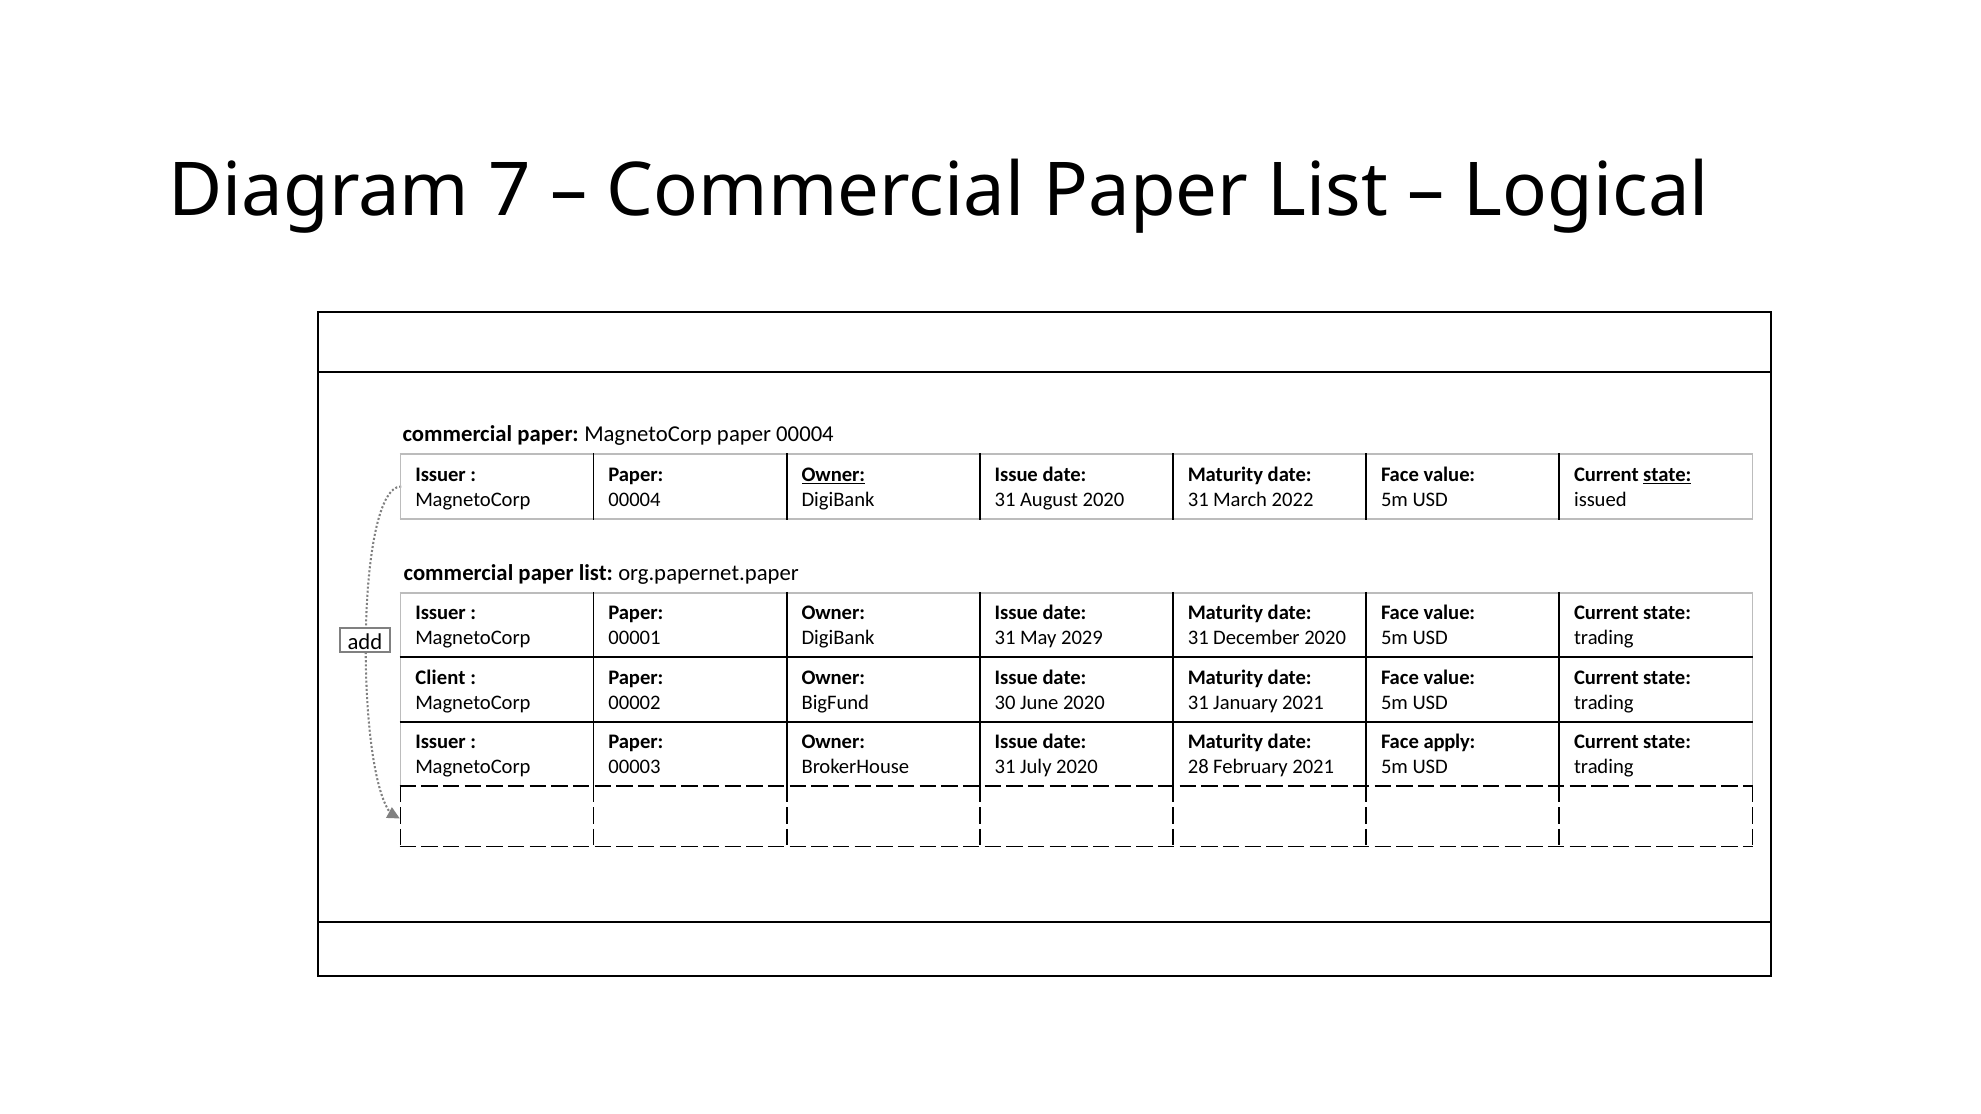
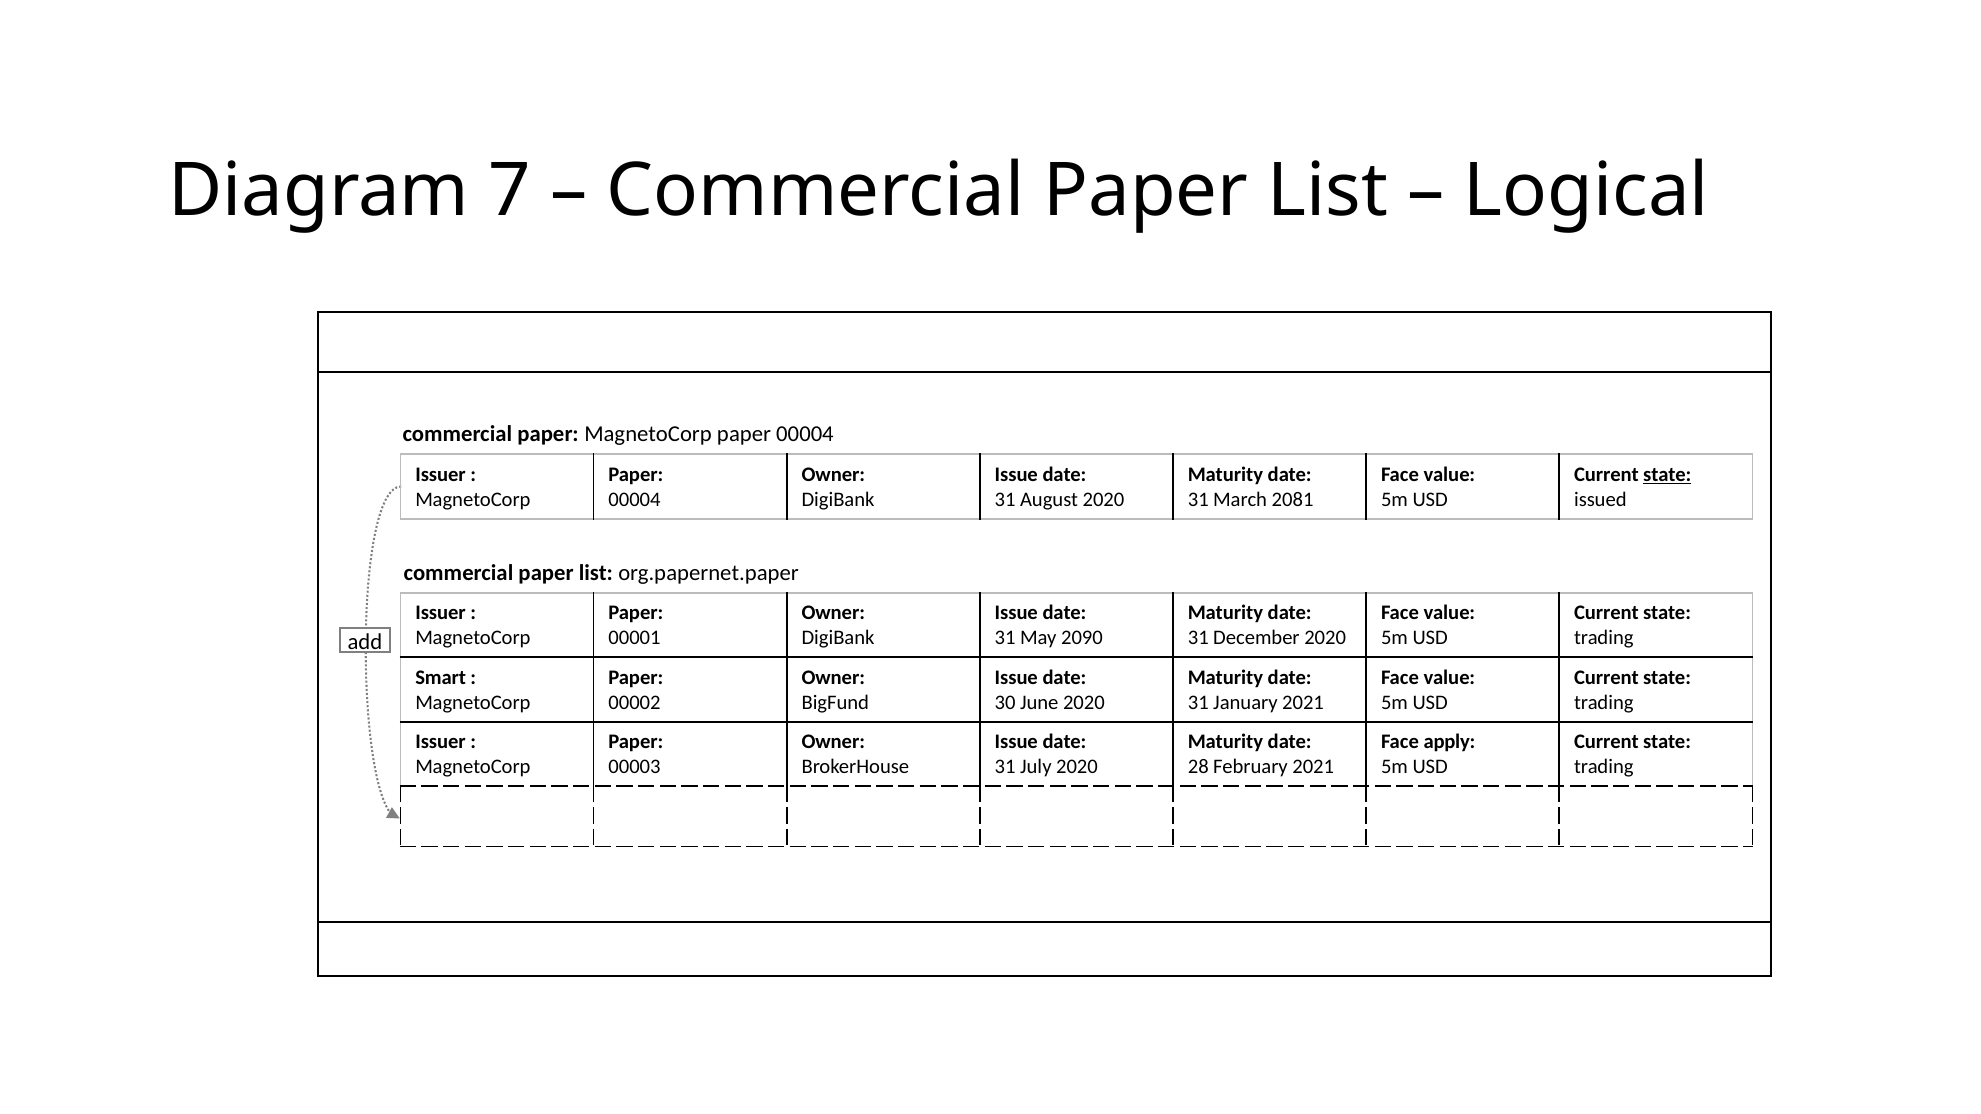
Owner at (833, 475) underline: present -> none
2022: 2022 -> 2081
2029: 2029 -> 2090
Client: Client -> Smart
